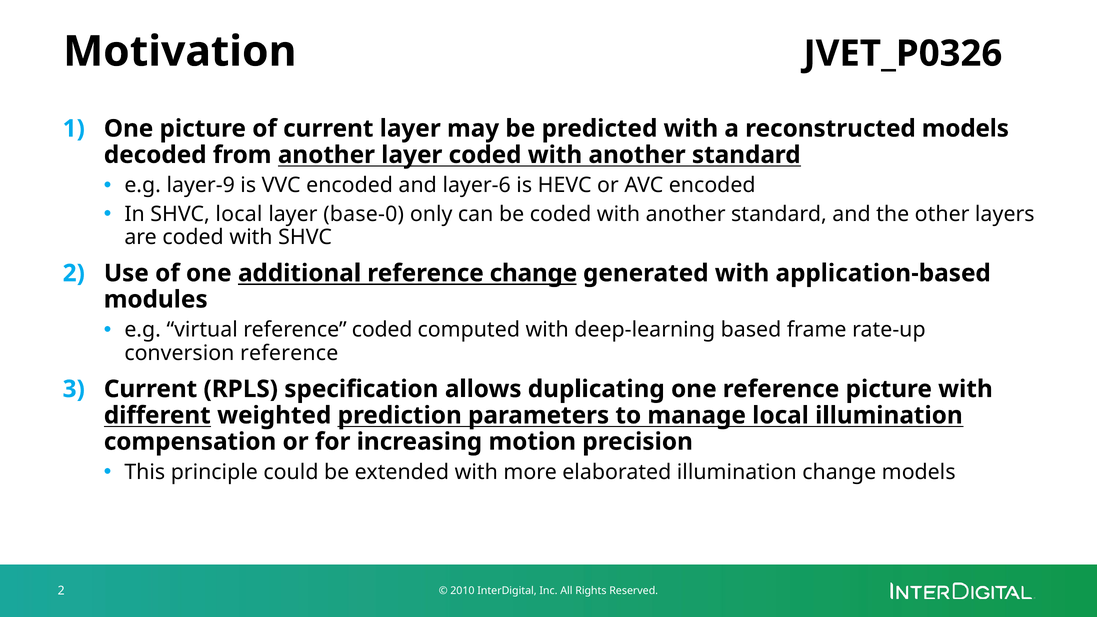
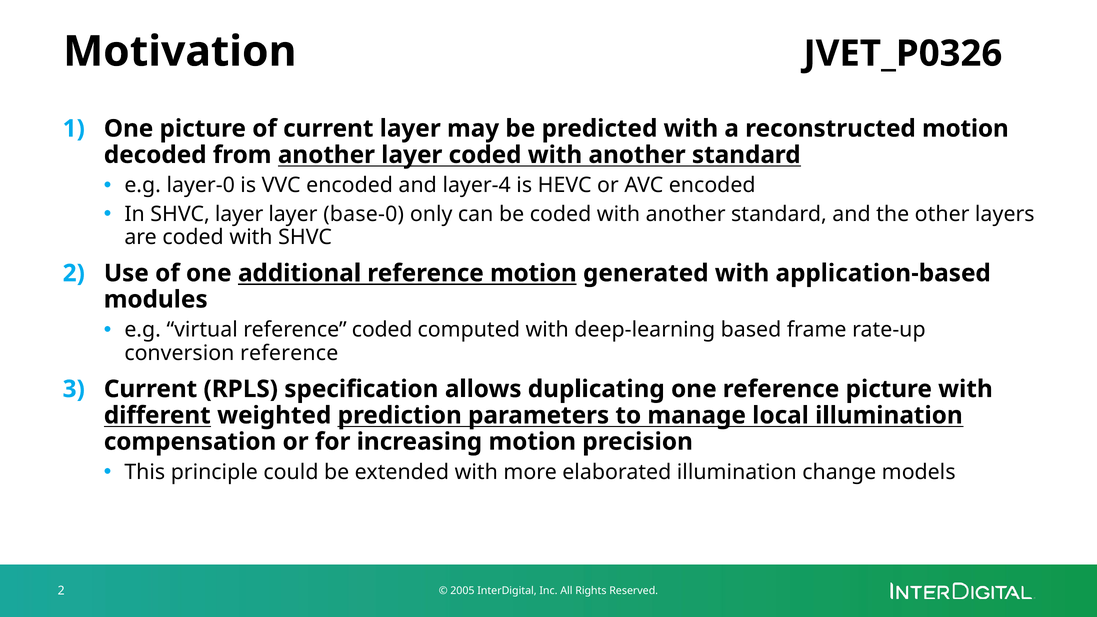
reconstructed models: models -> motion
layer-9: layer-9 -> layer-0
layer-6: layer-6 -> layer-4
SHVC local: local -> layer
reference change: change -> motion
2010: 2010 -> 2005
